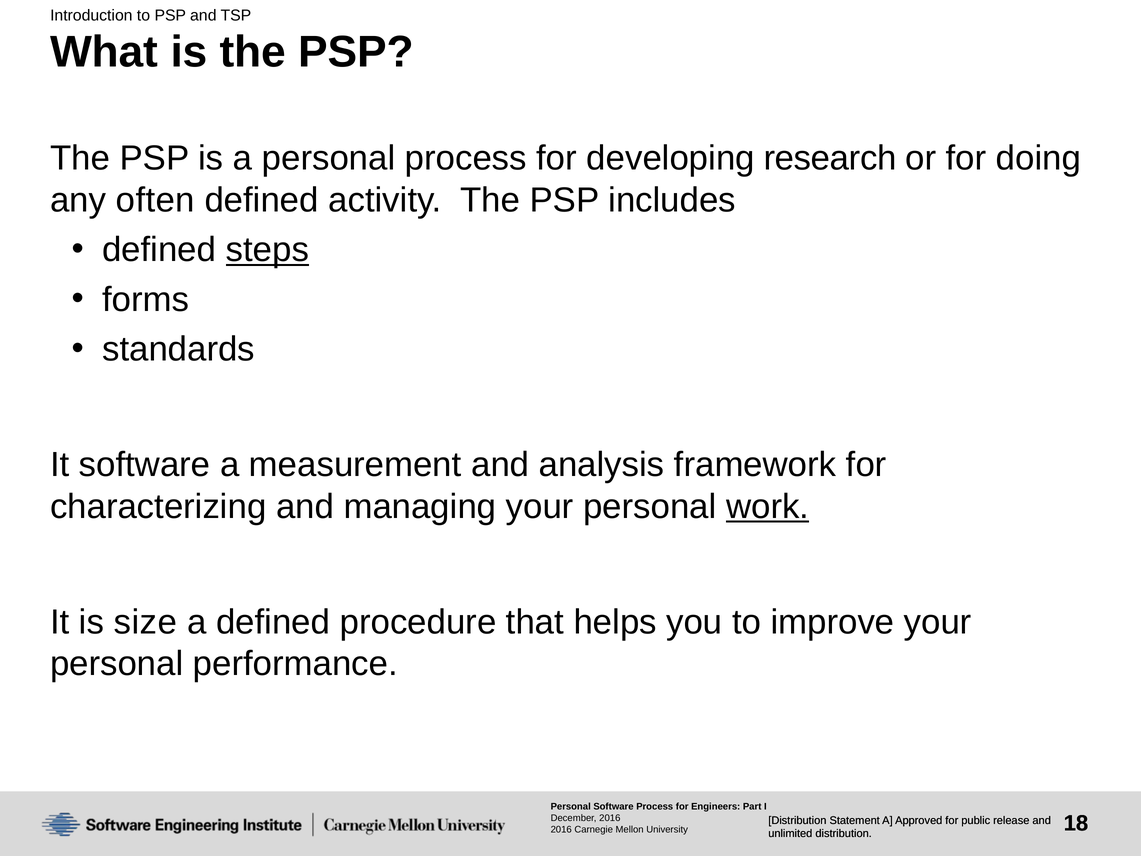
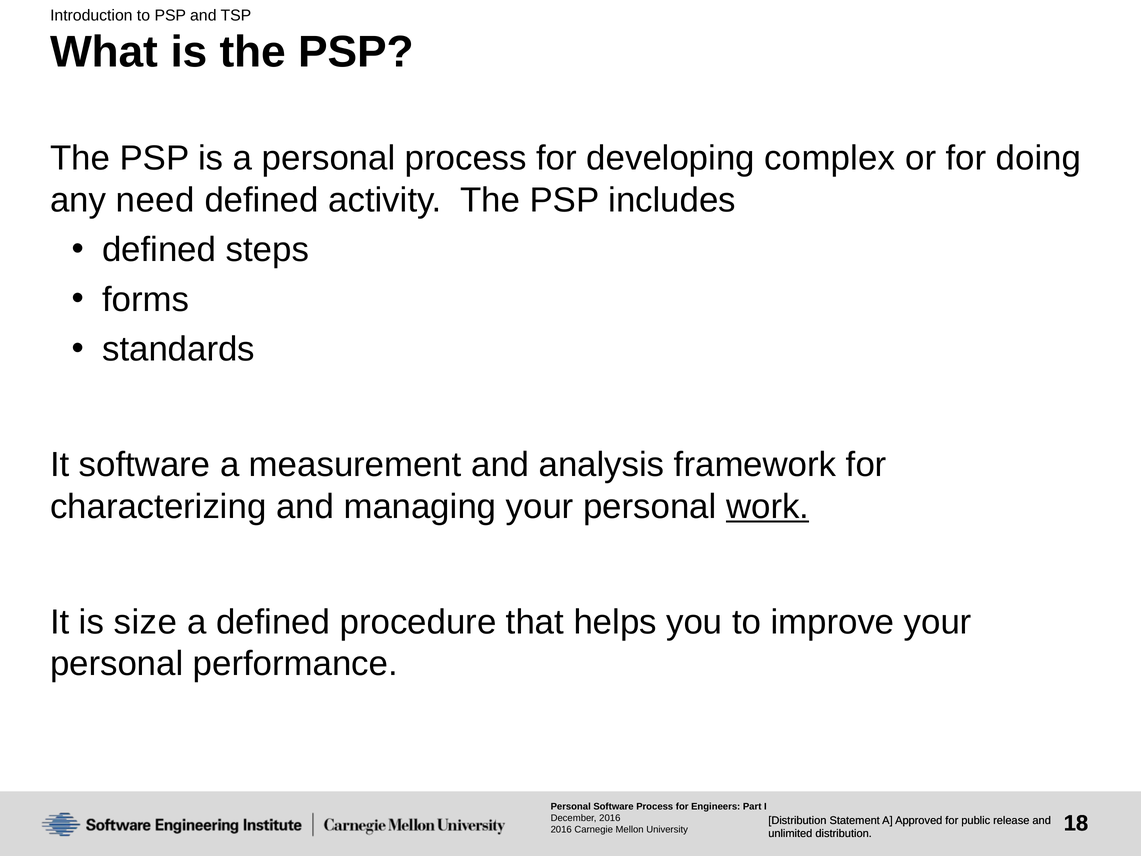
research: research -> complex
often: often -> need
steps underline: present -> none
